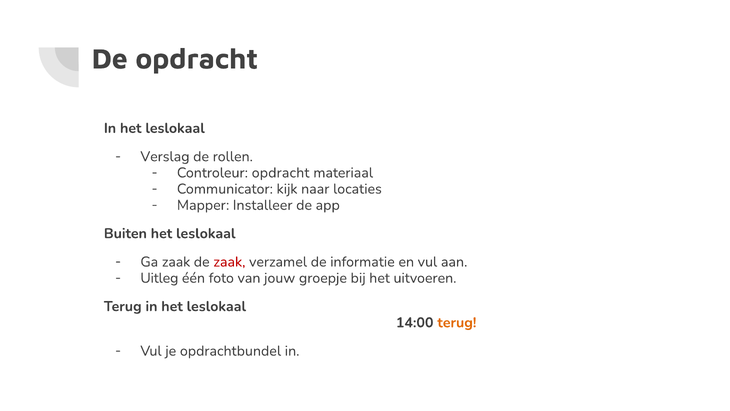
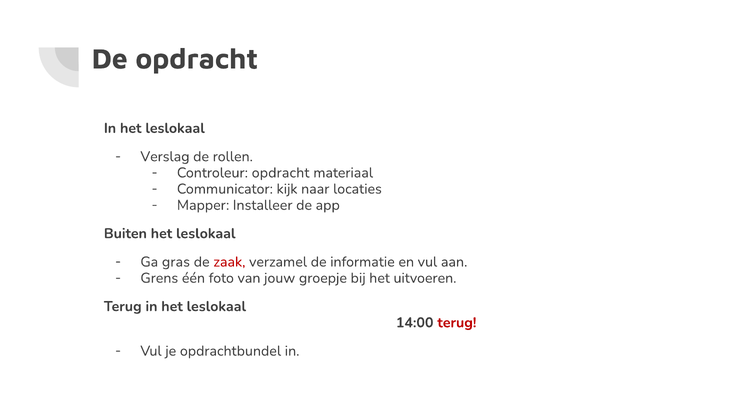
Ga zaak: zaak -> gras
Uitleg: Uitleg -> Grens
terug at (457, 322) colour: orange -> red
